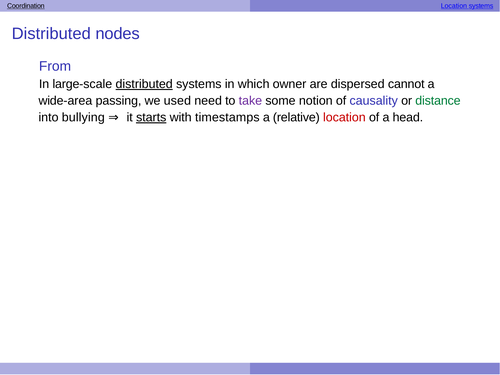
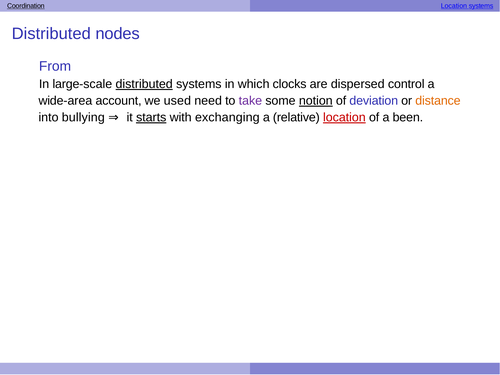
owner: owner -> clocks
cannot: cannot -> control
passing: passing -> account
notion underline: none -> present
causality: causality -> deviation
distance colour: green -> orange
timestamps: timestamps -> exchanging
location at (344, 118) underline: none -> present
head: head -> been
